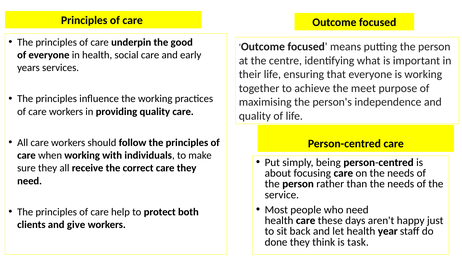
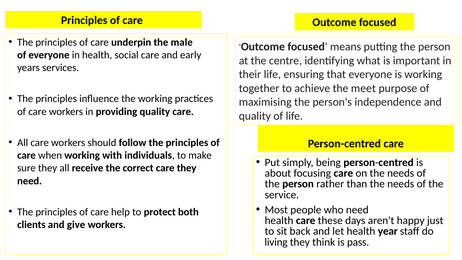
good: good -> male
done: done -> living
task: task -> pass
